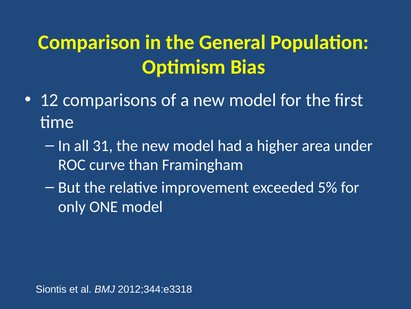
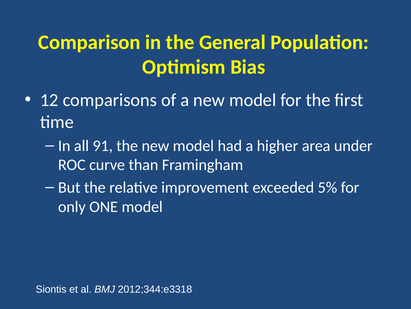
31: 31 -> 91
